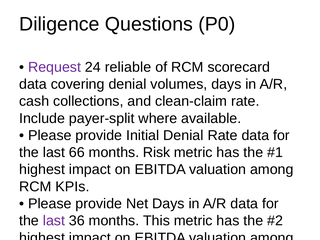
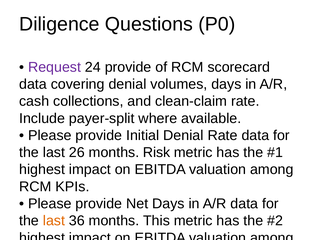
24 reliable: reliable -> provide
66: 66 -> 26
last at (54, 221) colour: purple -> orange
